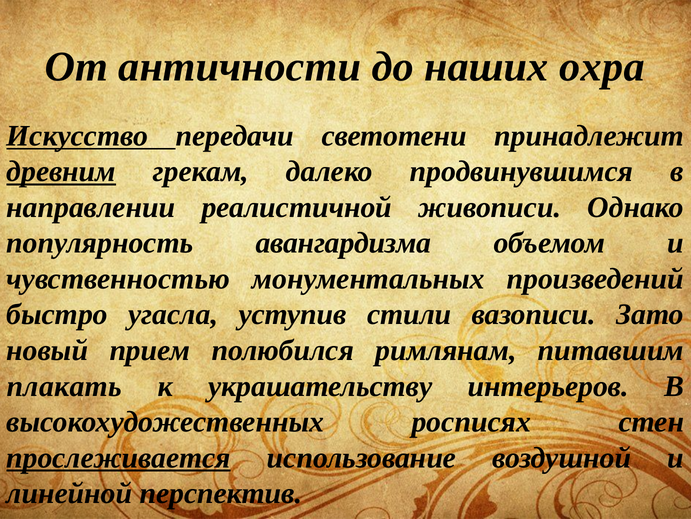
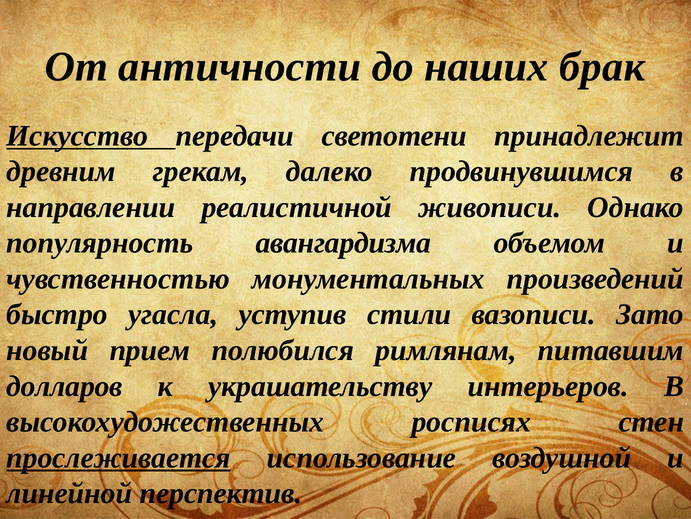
охра: охра -> брак
древним underline: present -> none
плакать: плакать -> долларов
